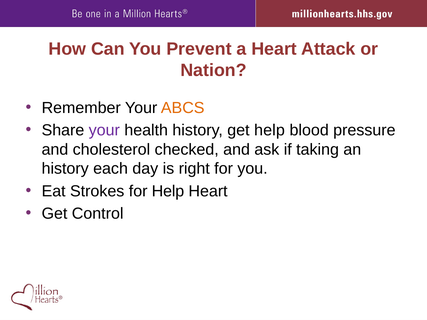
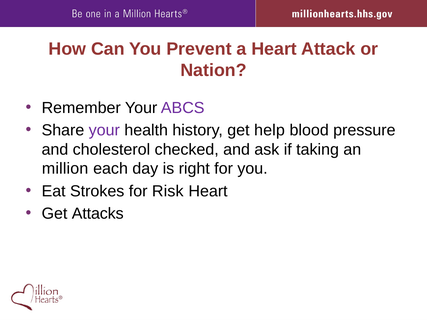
ABCS colour: orange -> purple
history at (65, 169): history -> million
for Help: Help -> Risk
Control: Control -> Attacks
